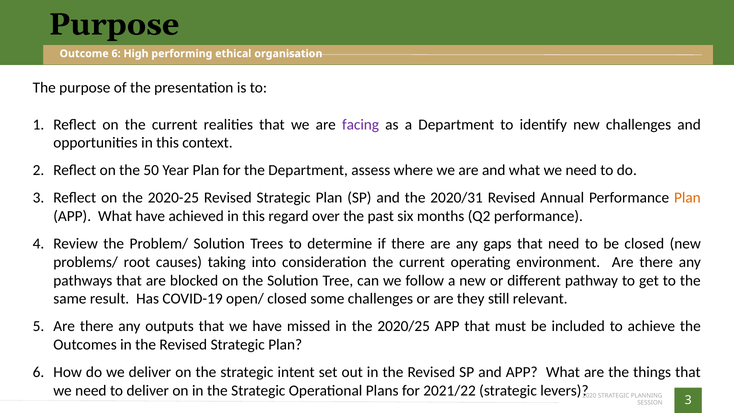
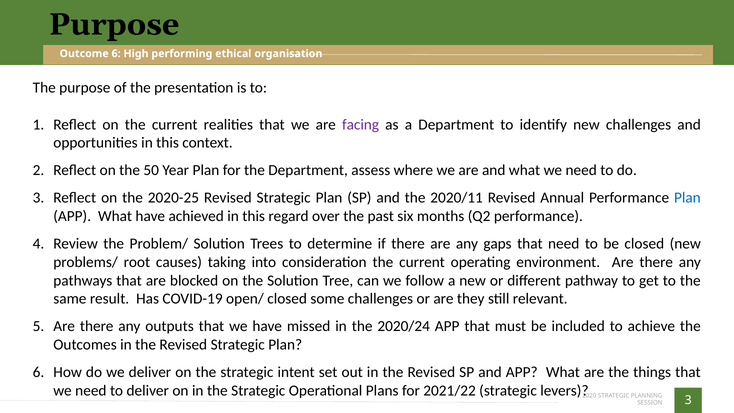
2020/31: 2020/31 -> 2020/11
Plan at (687, 198) colour: orange -> blue
2020/25: 2020/25 -> 2020/24
